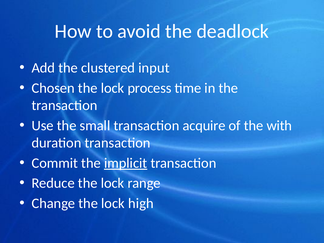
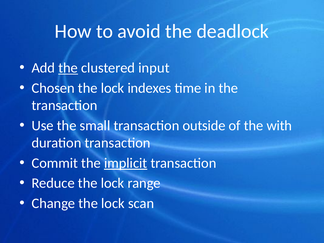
the at (68, 68) underline: none -> present
process: process -> indexes
acquire: acquire -> outside
high: high -> scan
